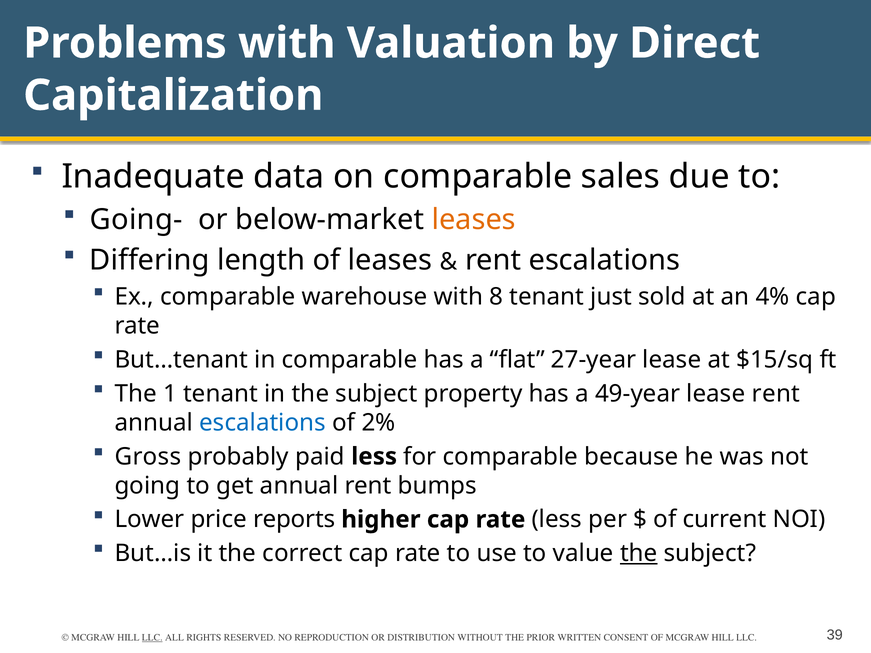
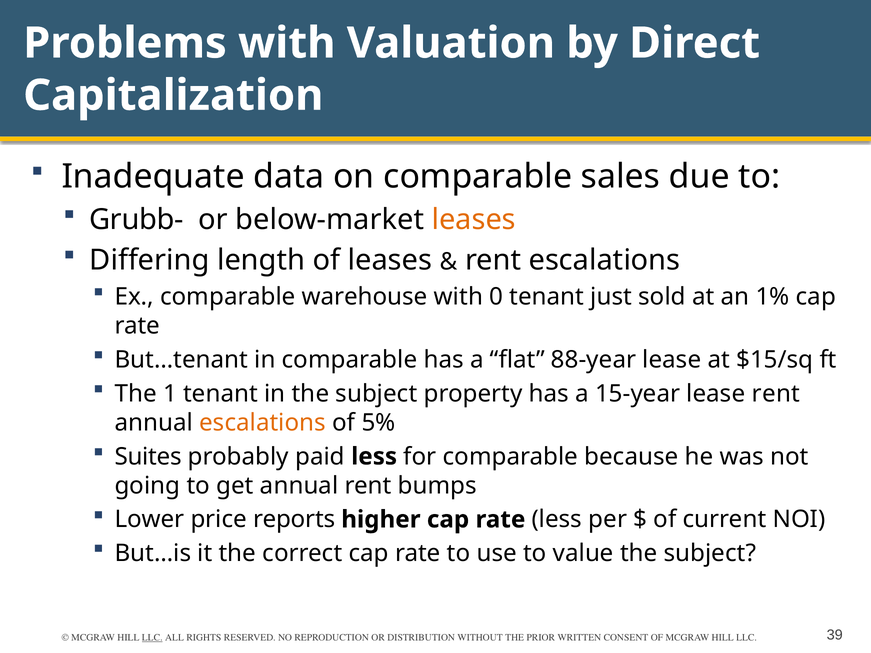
Going-: Going- -> Grubb-
8: 8 -> 0
4%: 4% -> 1%
27-year: 27-year -> 88-year
49-year: 49-year -> 15-year
escalations at (263, 423) colour: blue -> orange
2%: 2% -> 5%
Gross: Gross -> Suites
the at (639, 554) underline: present -> none
